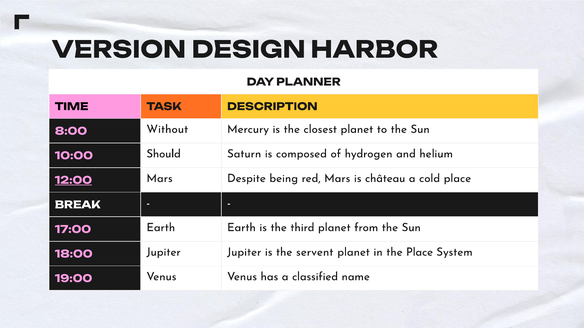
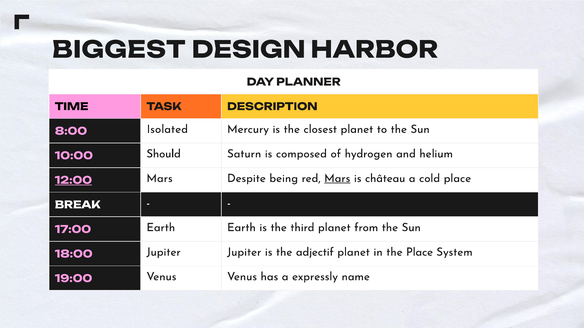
VERSION: VERSION -> BIGGEST
Without: Without -> Isolated
Mars at (337, 179) underline: none -> present
servent: servent -> adjectif
classified: classified -> expressly
